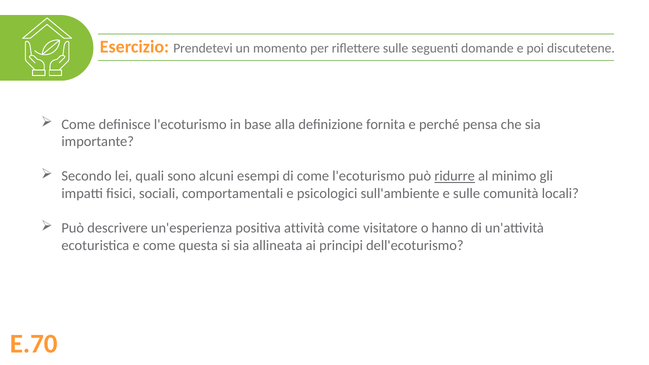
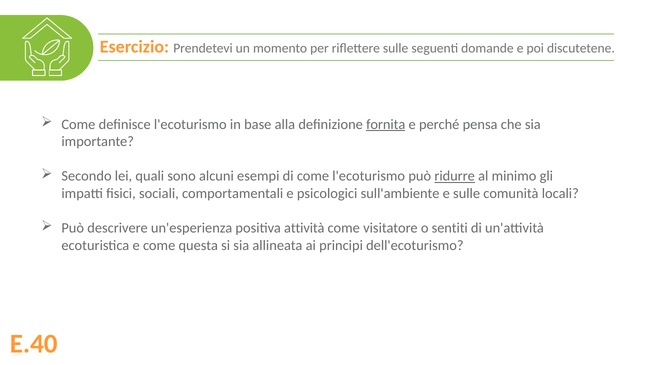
fornita underline: none -> present
hanno: hanno -> sentiti
E.70: E.70 -> E.40
